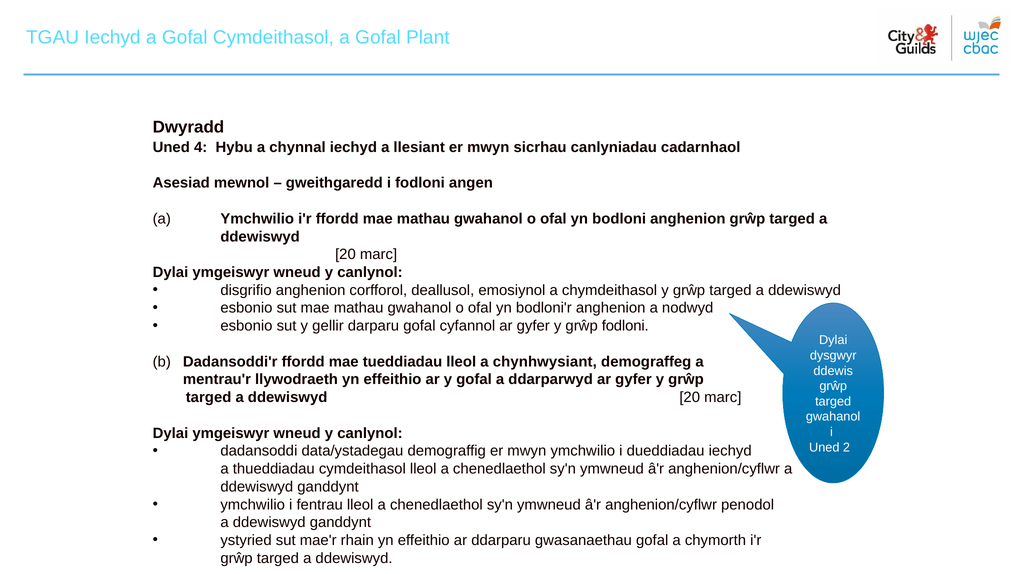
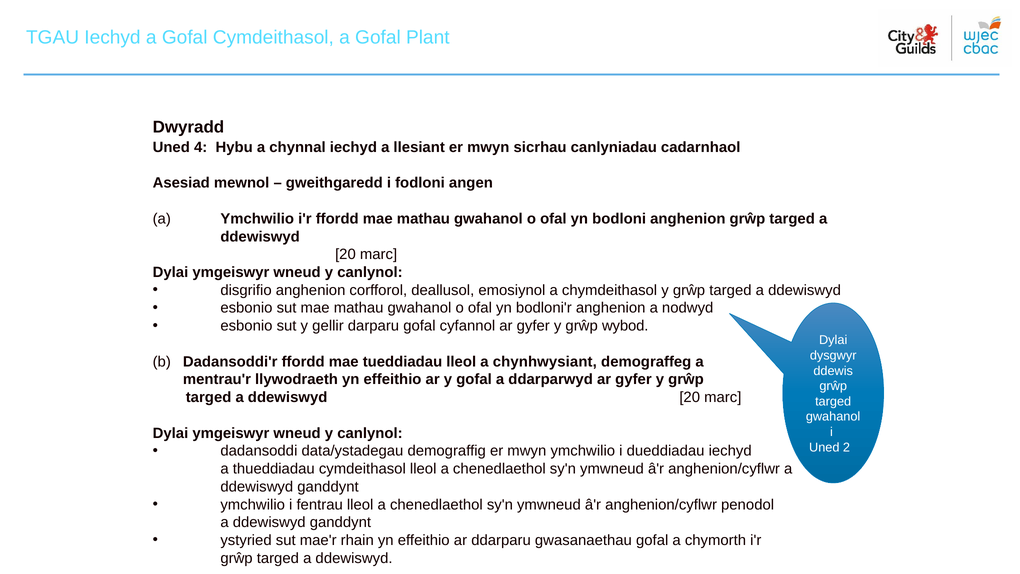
grŵp fodloni: fodloni -> wybod
